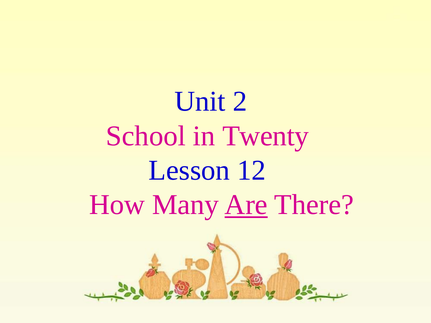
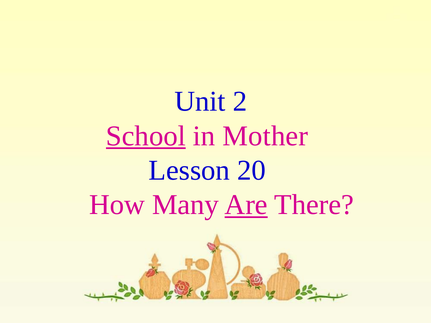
School underline: none -> present
Twenty: Twenty -> Mother
12: 12 -> 20
